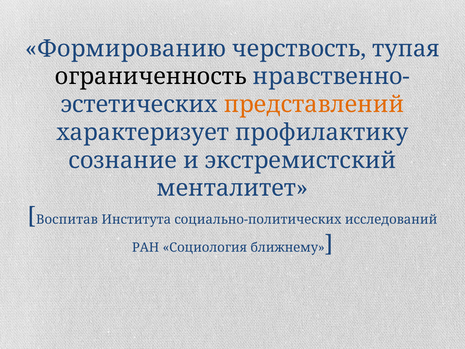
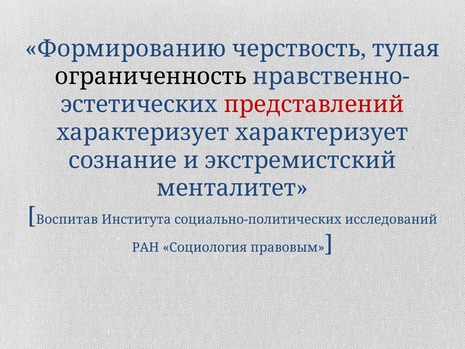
представлений colour: orange -> red
характеризует профилактику: профилактику -> характеризует
ближнему: ближнему -> правовым
